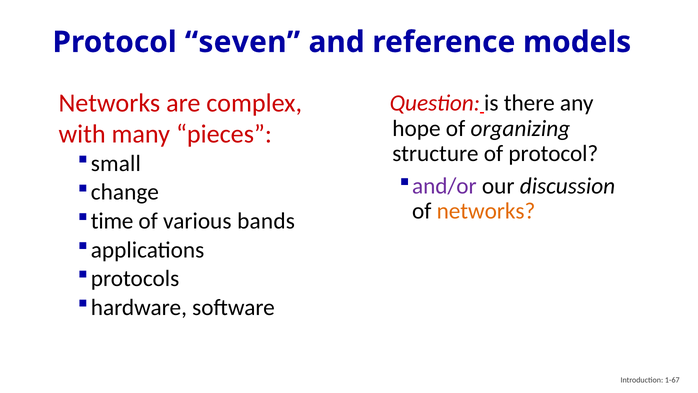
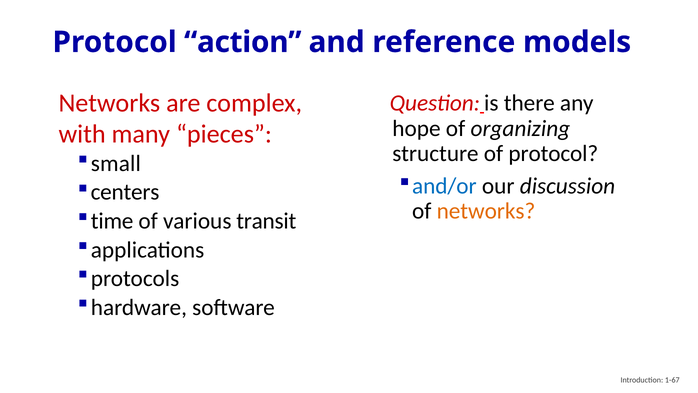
seven: seven -> action
and/or colour: purple -> blue
change: change -> centers
bands: bands -> transit
